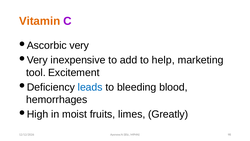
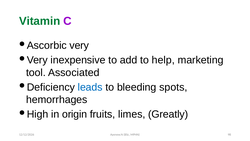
Vitamin colour: orange -> green
Excitement: Excitement -> Associated
blood: blood -> spots
moist: moist -> origin
